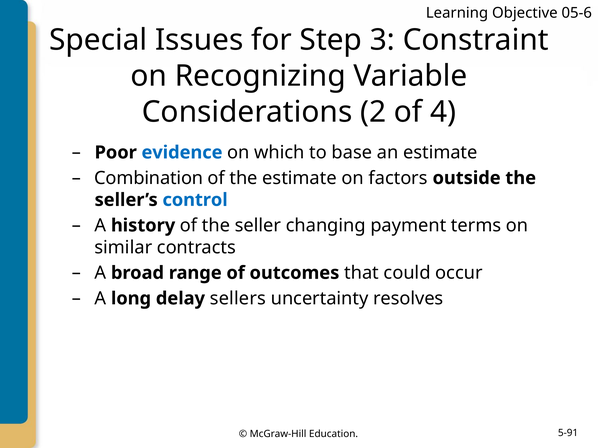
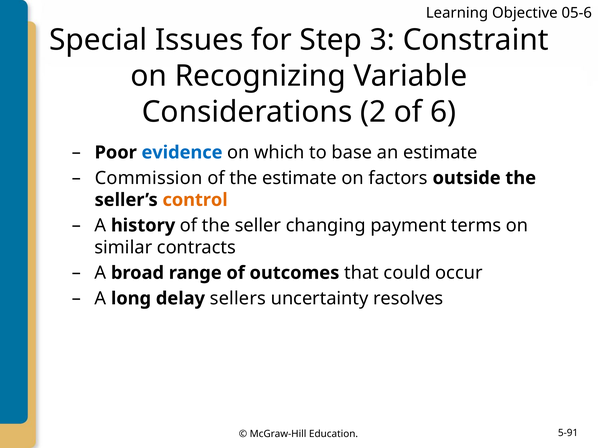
4: 4 -> 6
Combination: Combination -> Commission
control colour: blue -> orange
